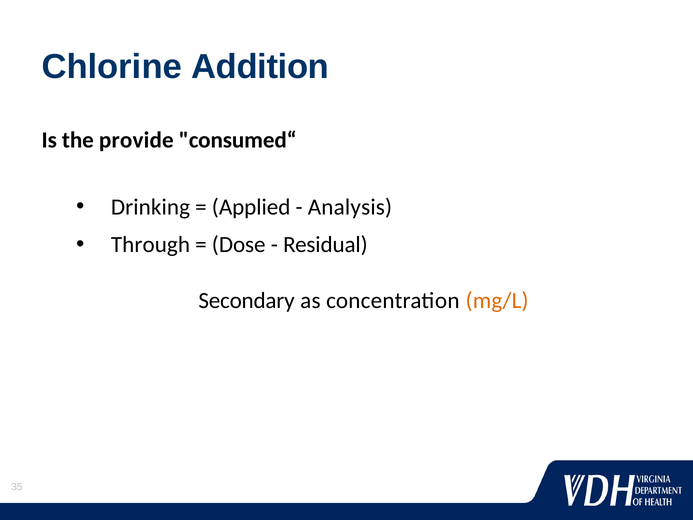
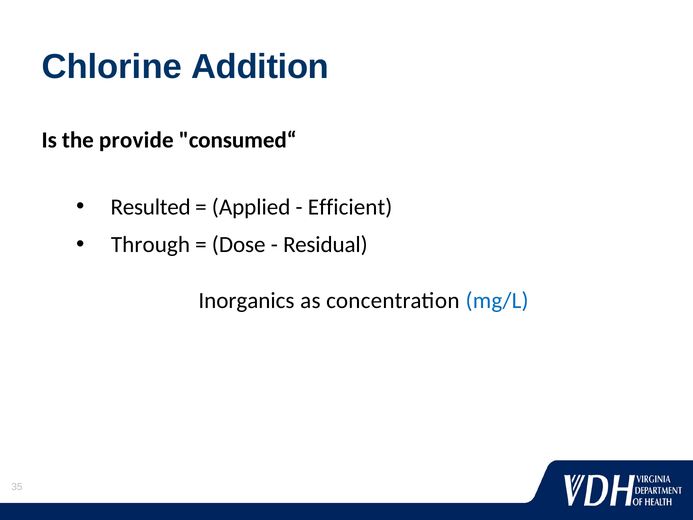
Drinking: Drinking -> Resulted
Analysis: Analysis -> Efficient
Secondary: Secondary -> Inorganics
mg/L colour: orange -> blue
